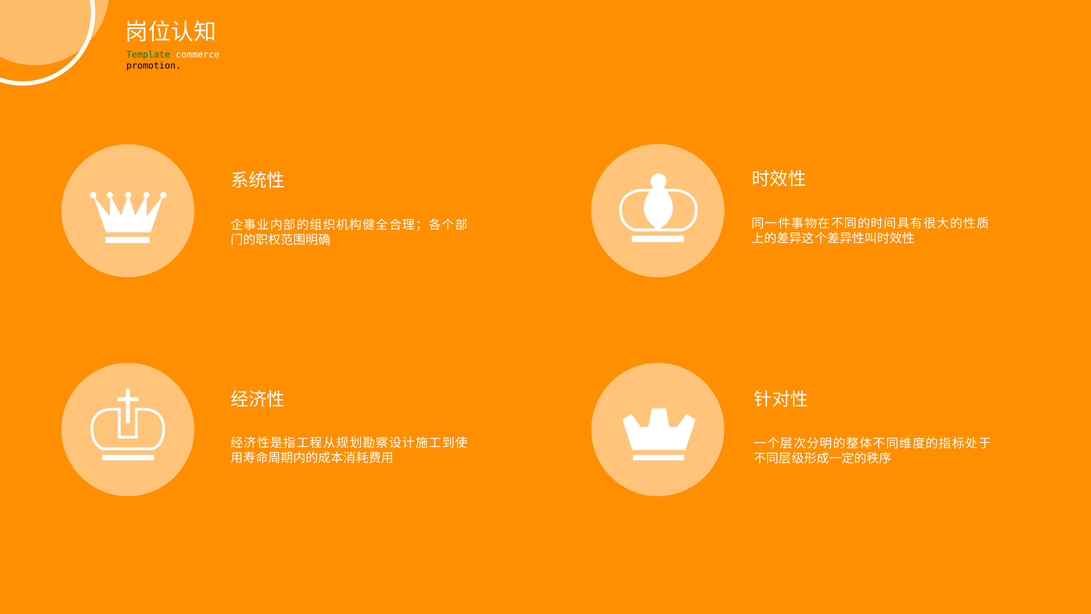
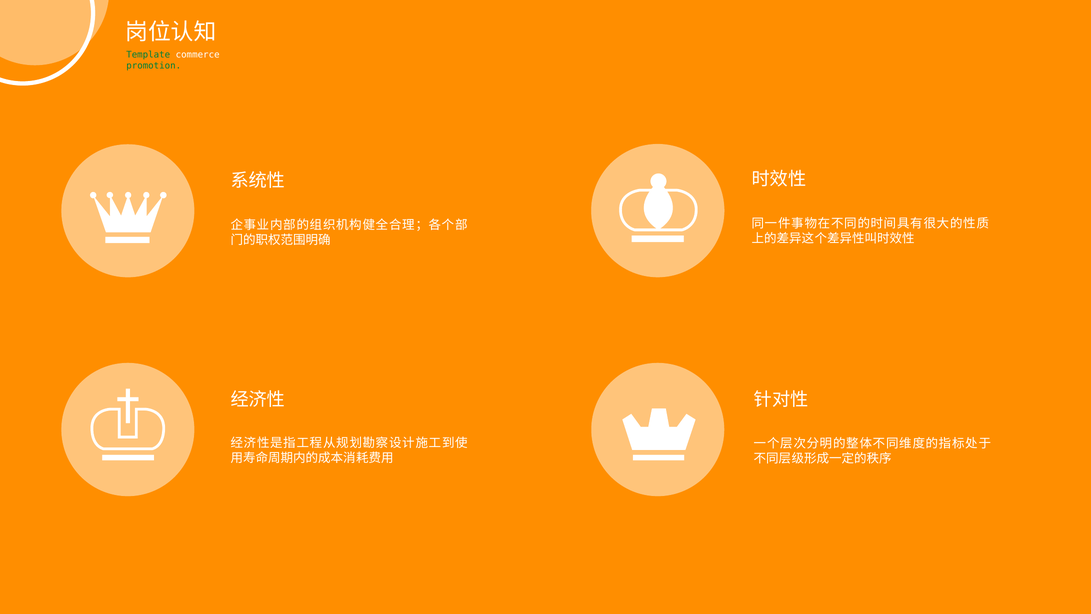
promotion colour: black -> green
